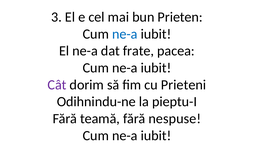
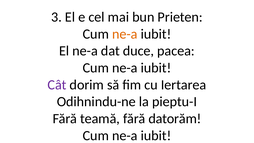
ne-a at (125, 34) colour: blue -> orange
frate: frate -> duce
Prieteni: Prieteni -> Iertarea
nespuse: nespuse -> datorăm
